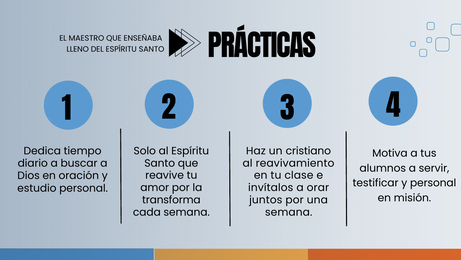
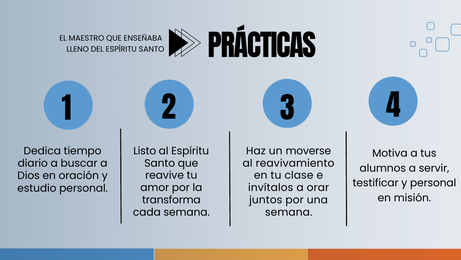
Solo: Solo -> Listo
cristiano: cristiano -> moverse
